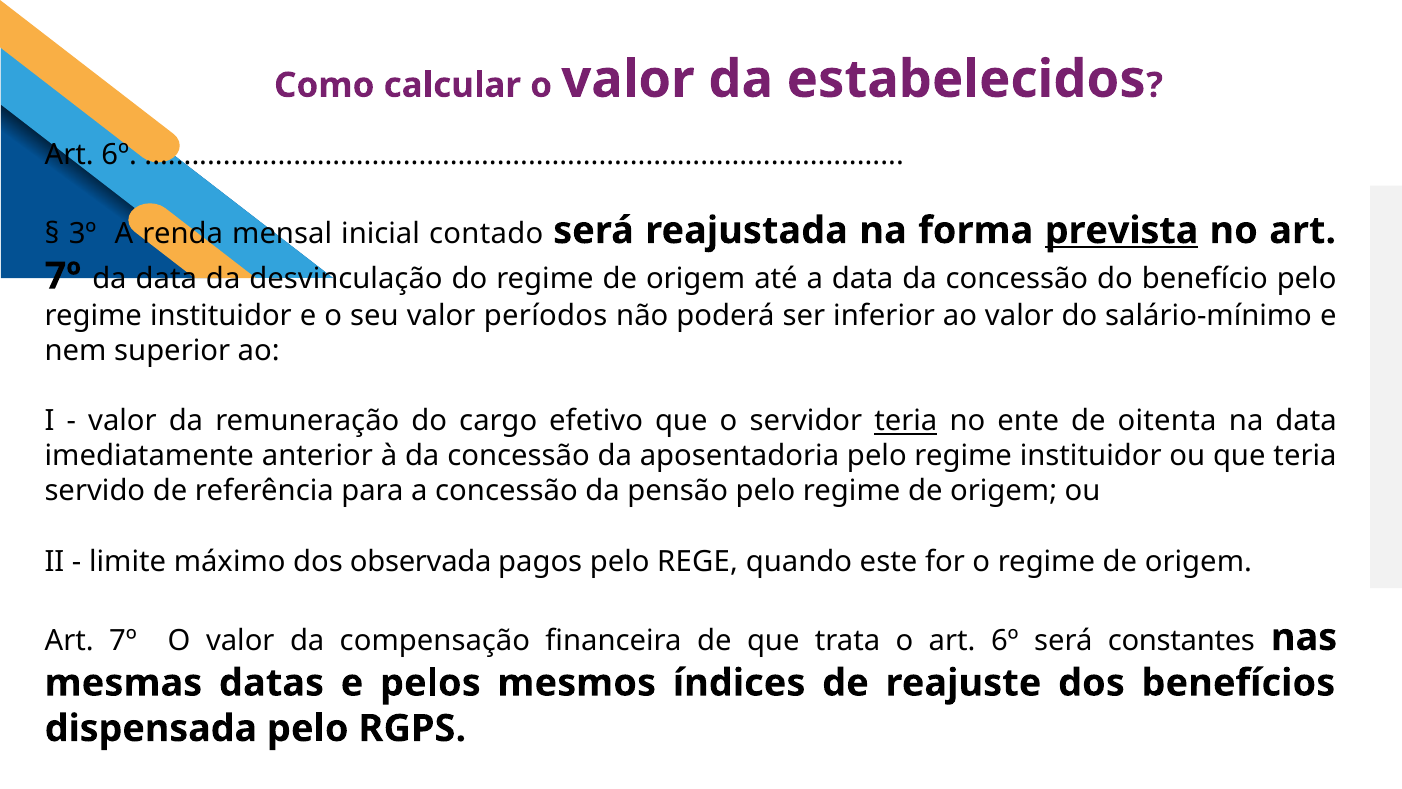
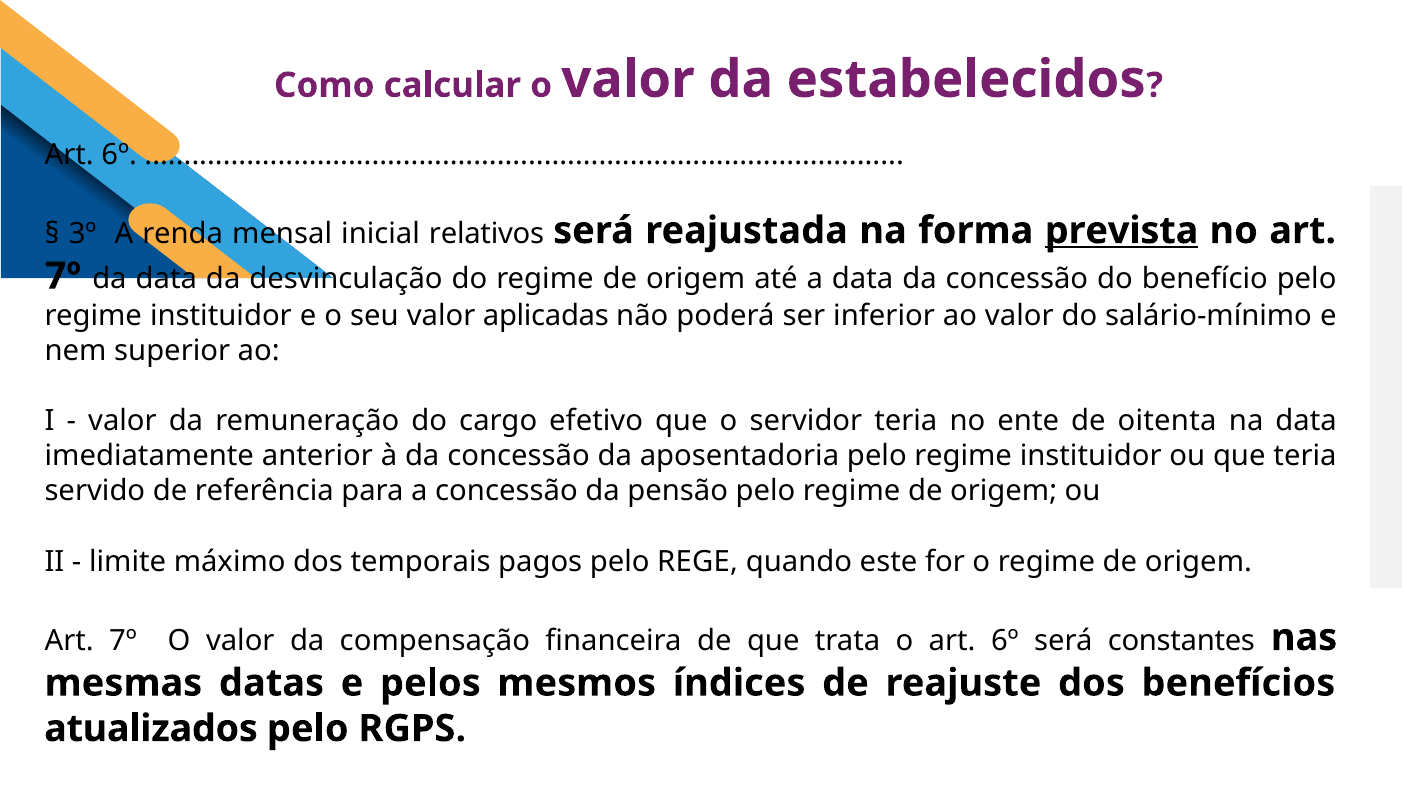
contado: contado -> relativos
períodos: períodos -> aplicadas
teria at (906, 421) underline: present -> none
observada: observada -> temporais
dispensada: dispensada -> atualizados
